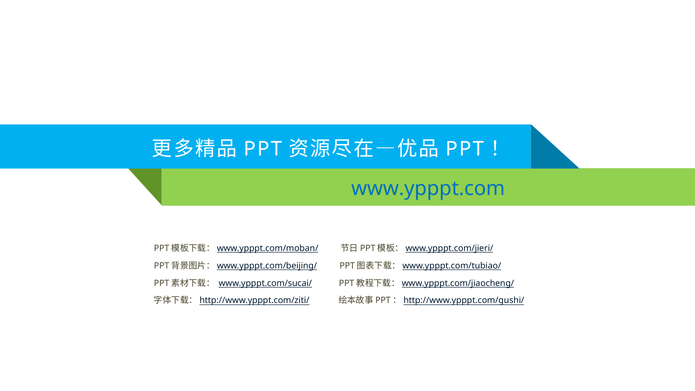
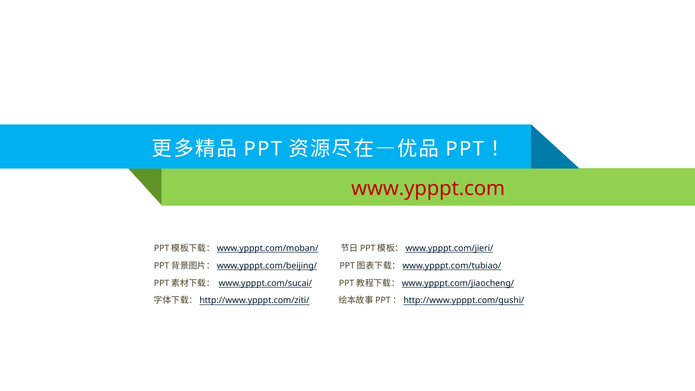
www.ypppt.com colour: blue -> red
